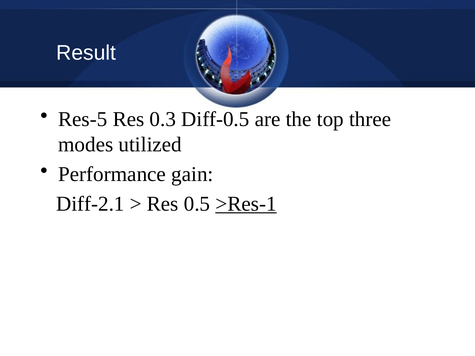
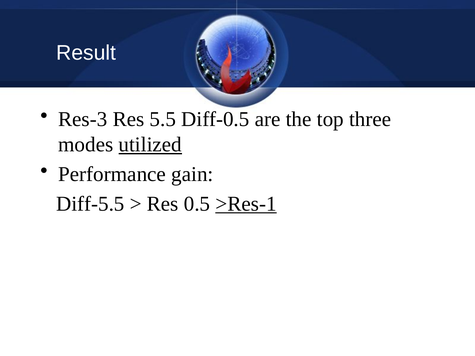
Res-5: Res-5 -> Res-3
0.3: 0.3 -> 5.5
utilized underline: none -> present
Diff-2.1: Diff-2.1 -> Diff-5.5
